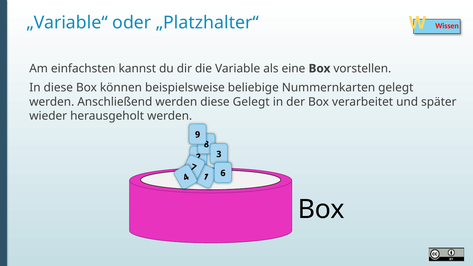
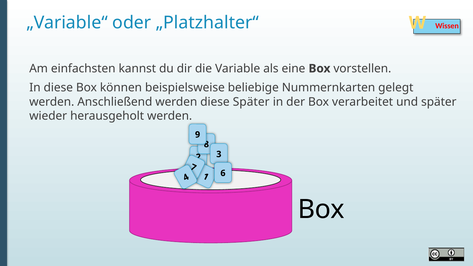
diese Gelegt: Gelegt -> Später
